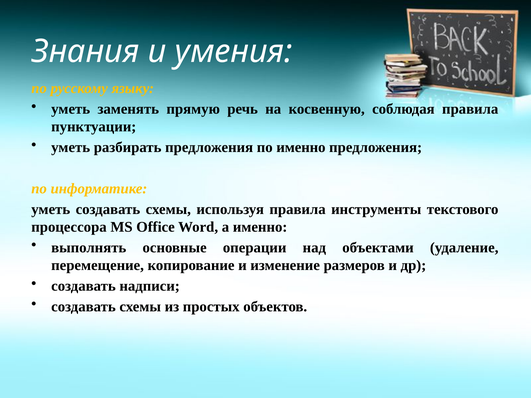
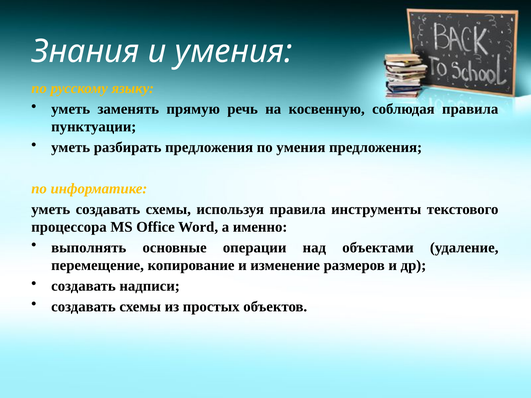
по именно: именно -> умения
